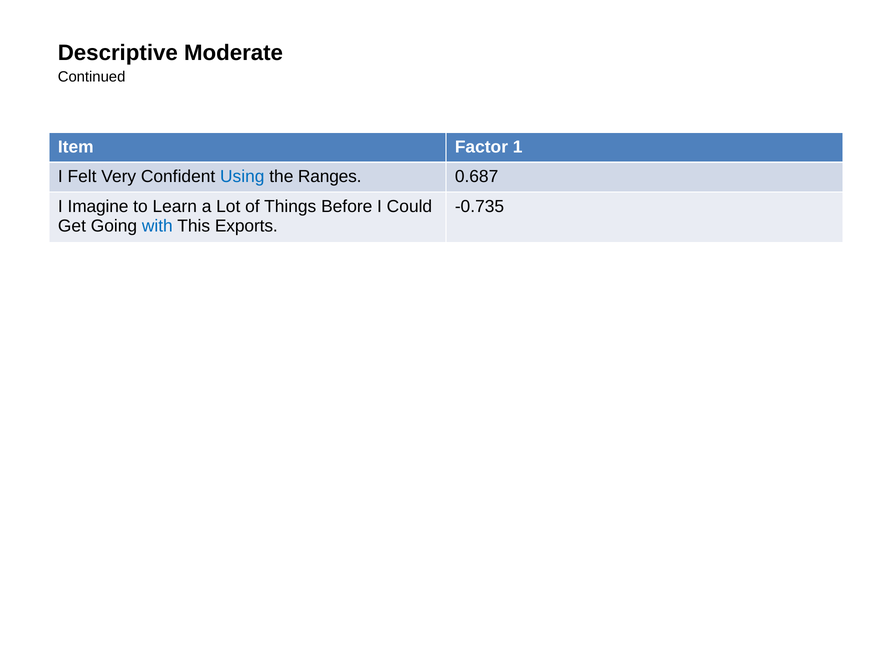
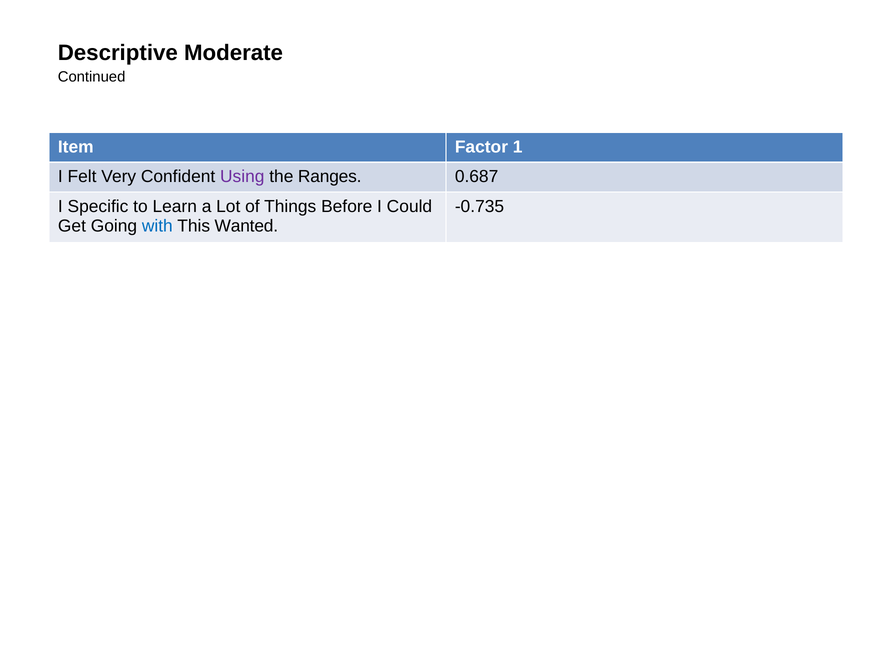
Using colour: blue -> purple
Imagine: Imagine -> Specific
Exports: Exports -> Wanted
